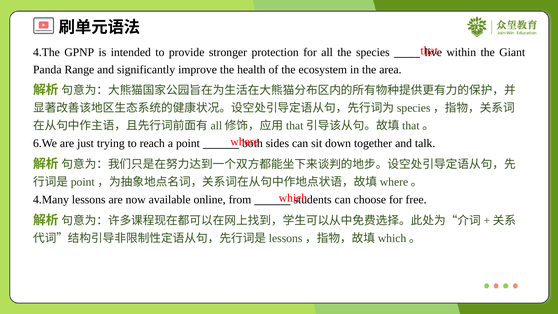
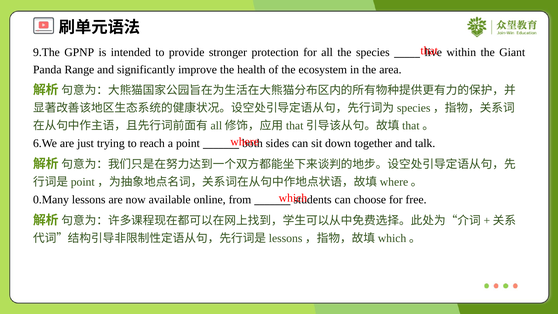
4.The: 4.The -> 9.The
4.Many: 4.Many -> 0.Many
